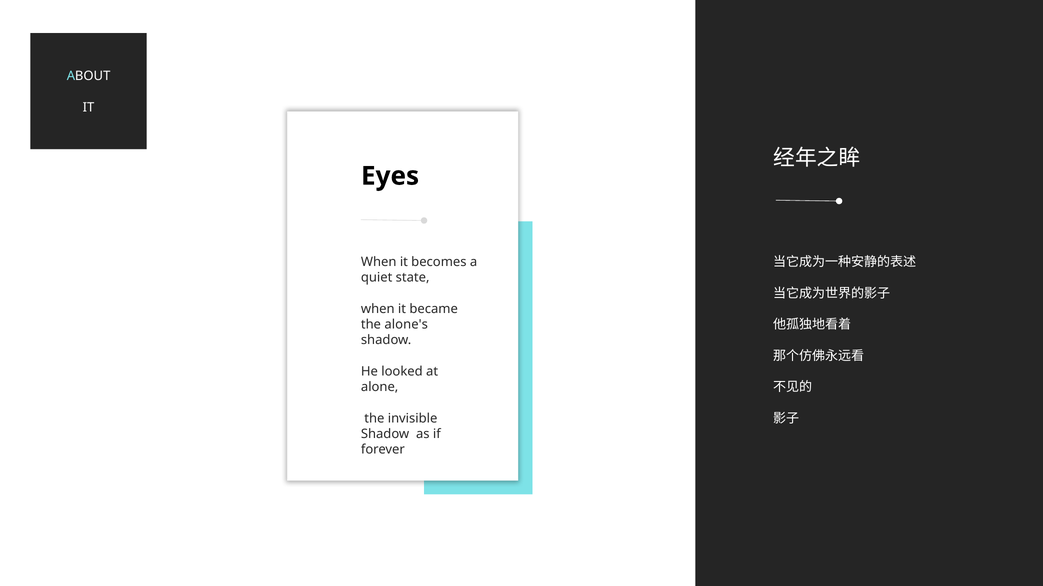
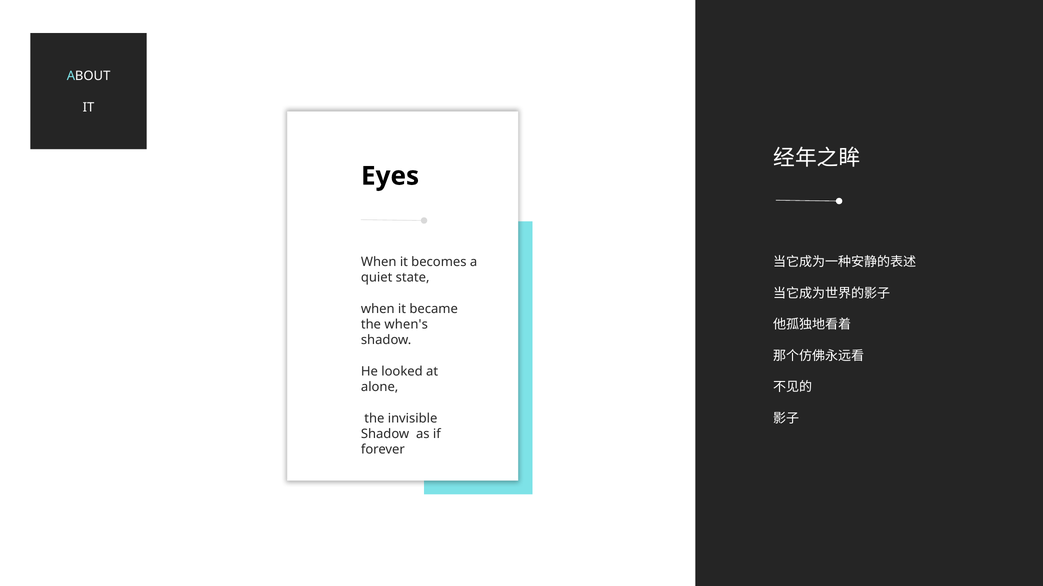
alone's: alone's -> when's
